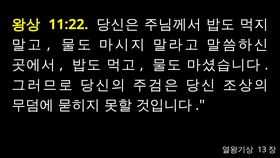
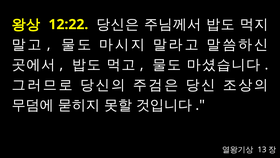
11:22: 11:22 -> 12:22
